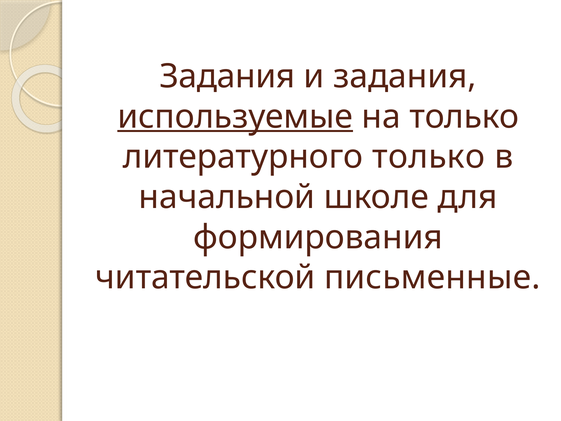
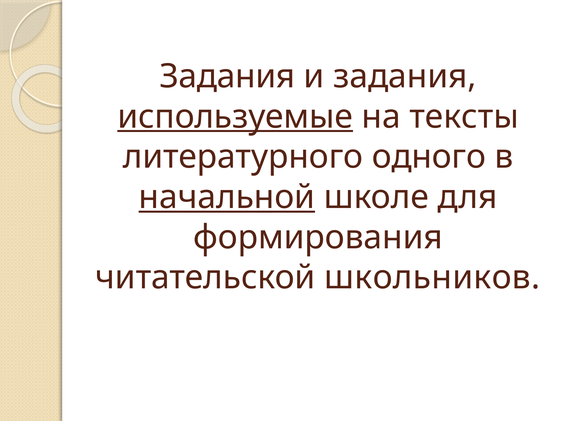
на только: только -> тексты
литературного только: только -> одного
начальной underline: none -> present
письменные: письменные -> школьников
